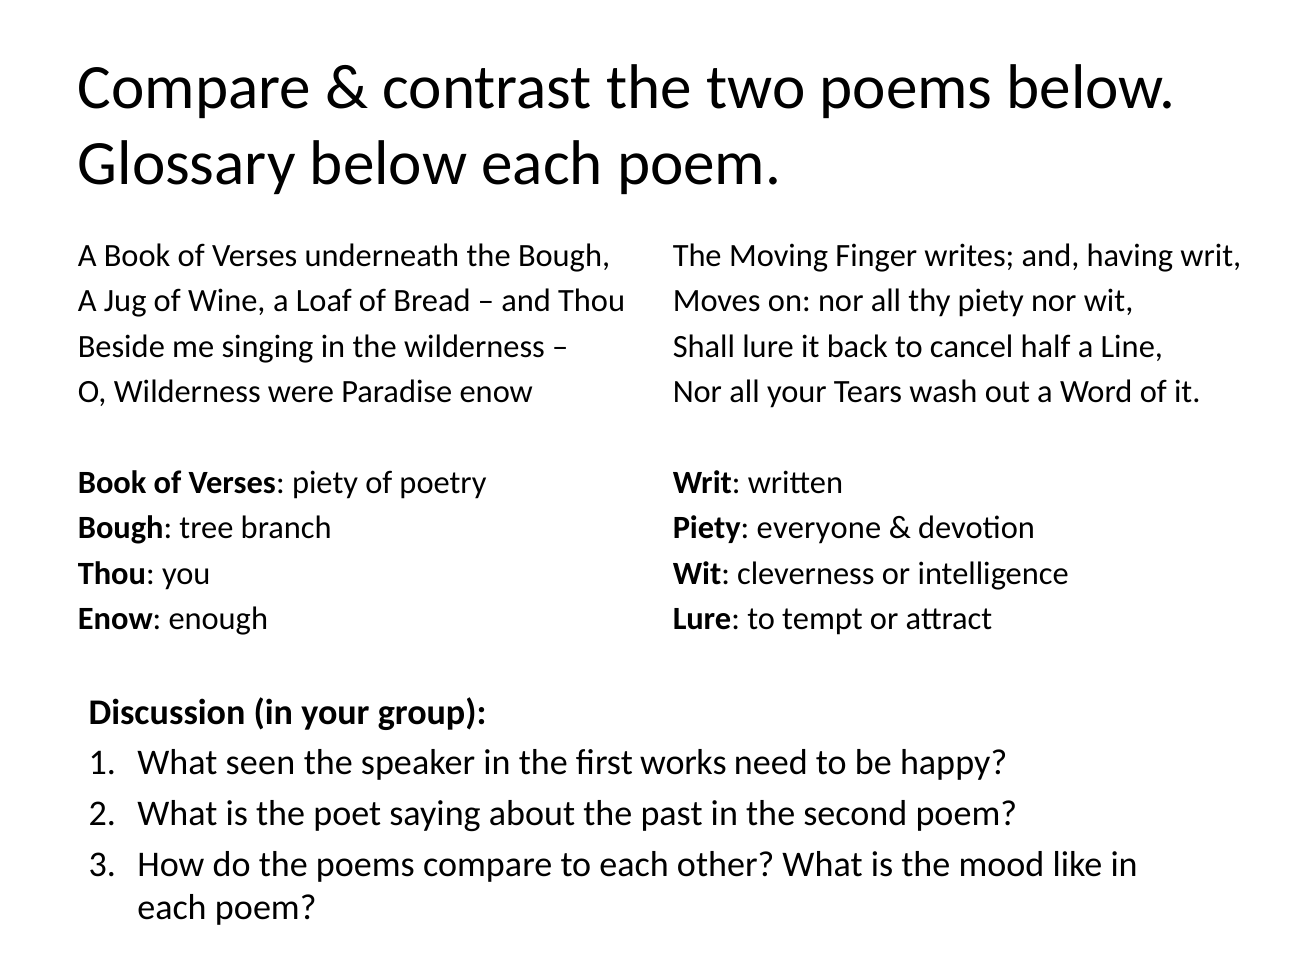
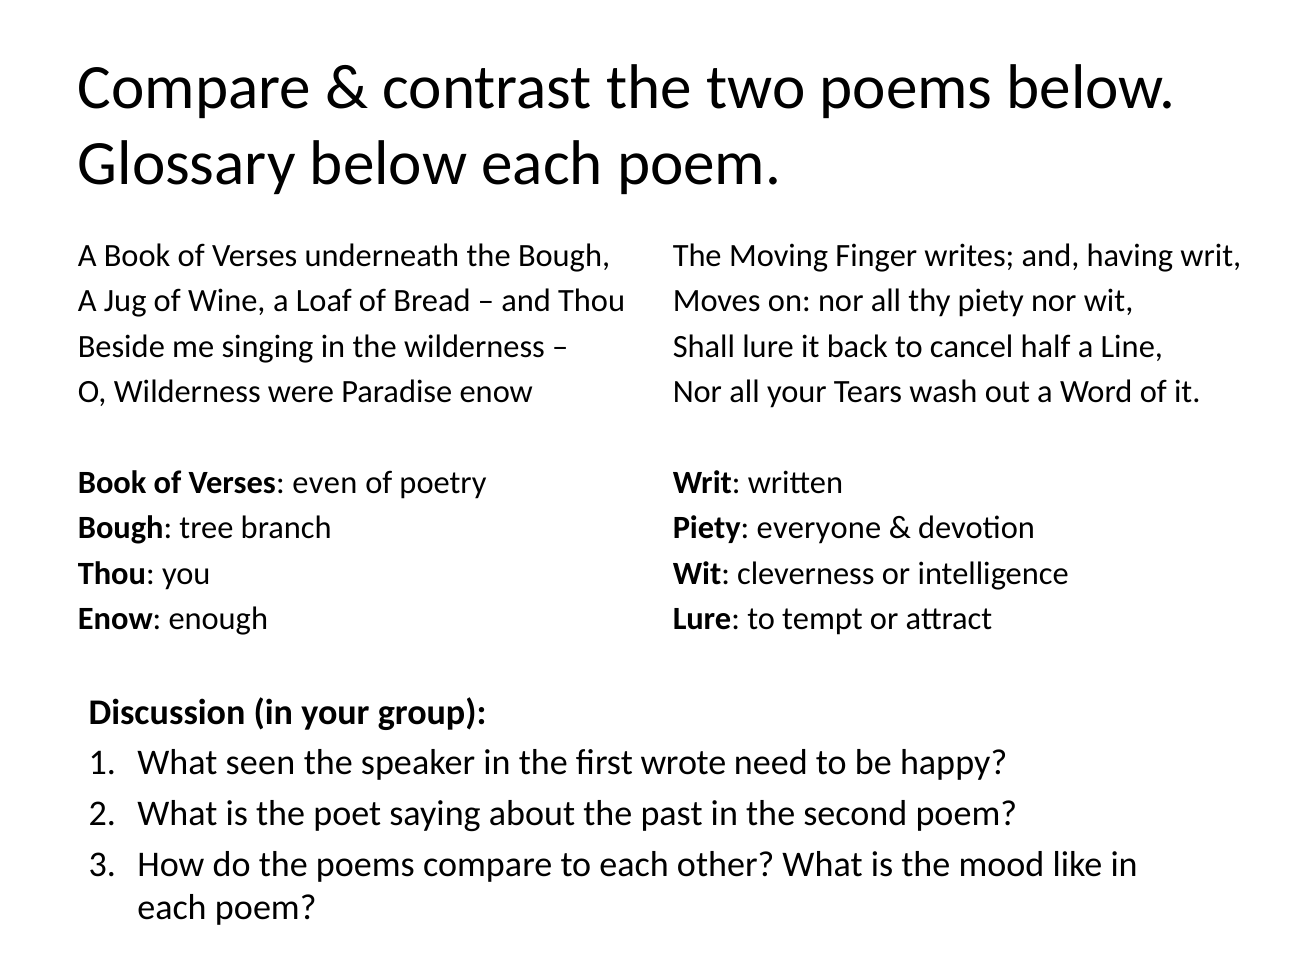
Verses piety: piety -> even
works: works -> wrote
